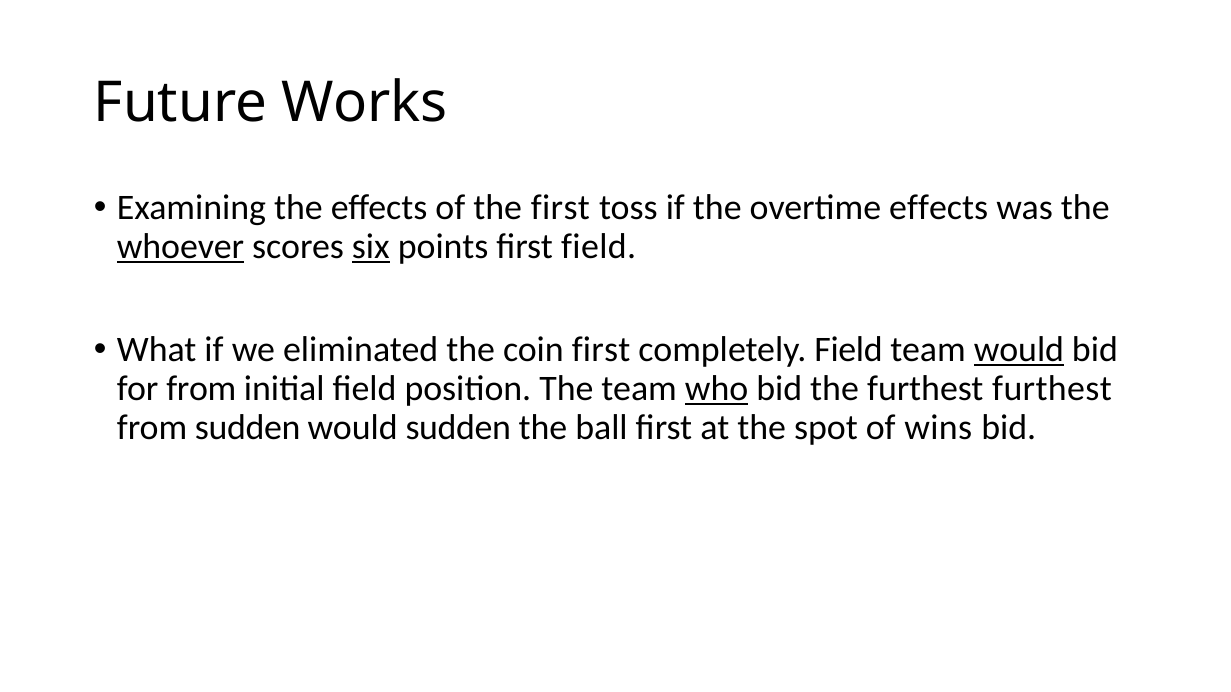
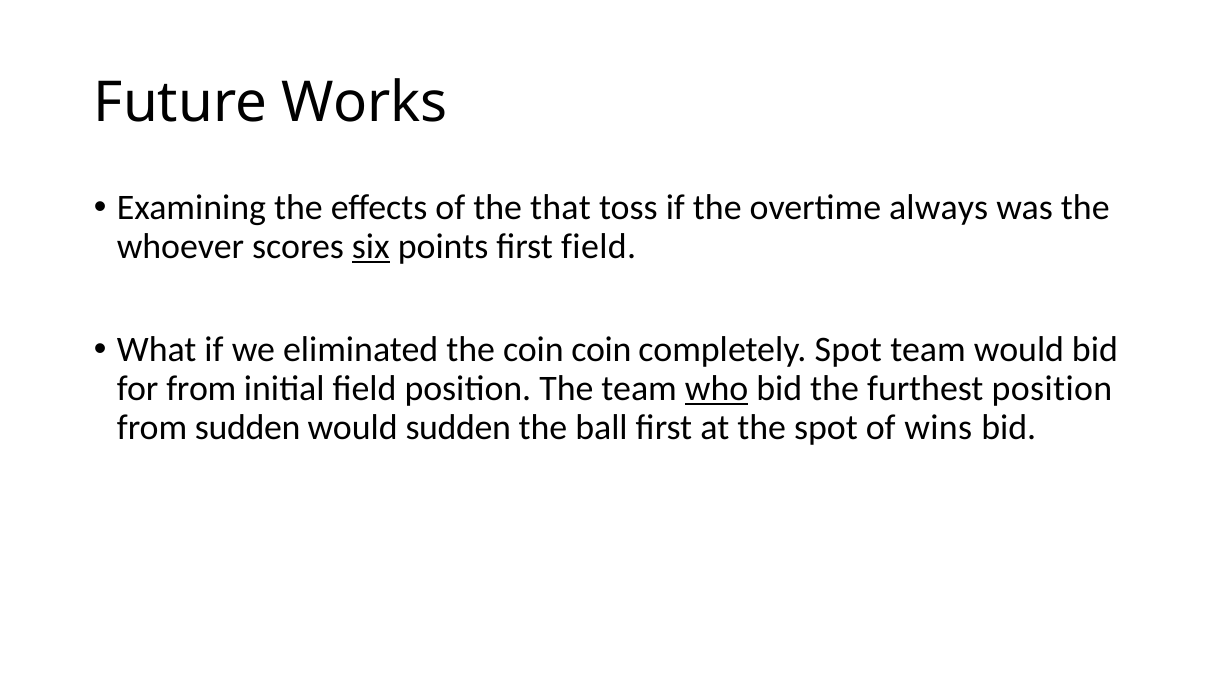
the first: first -> that
overtime effects: effects -> always
whoever underline: present -> none
coin first: first -> coin
completely Field: Field -> Spot
would at (1019, 350) underline: present -> none
furthest furthest: furthest -> position
